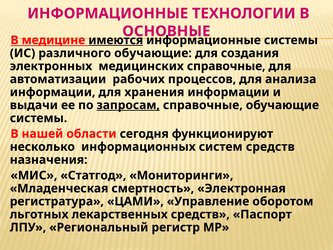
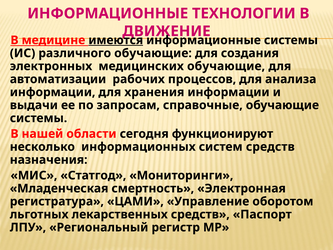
ОСНОВНЫЕ: ОСНОВНЫЕ -> ДВИЖЕНИЕ
медицинских справочные: справочные -> обучающие
запросам underline: present -> none
